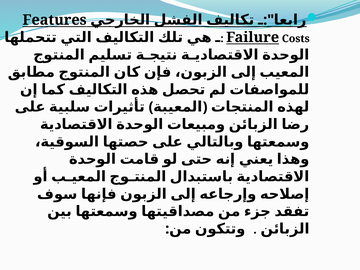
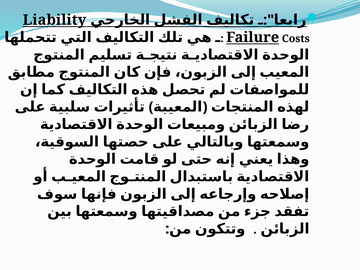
Features: Features -> Liability
